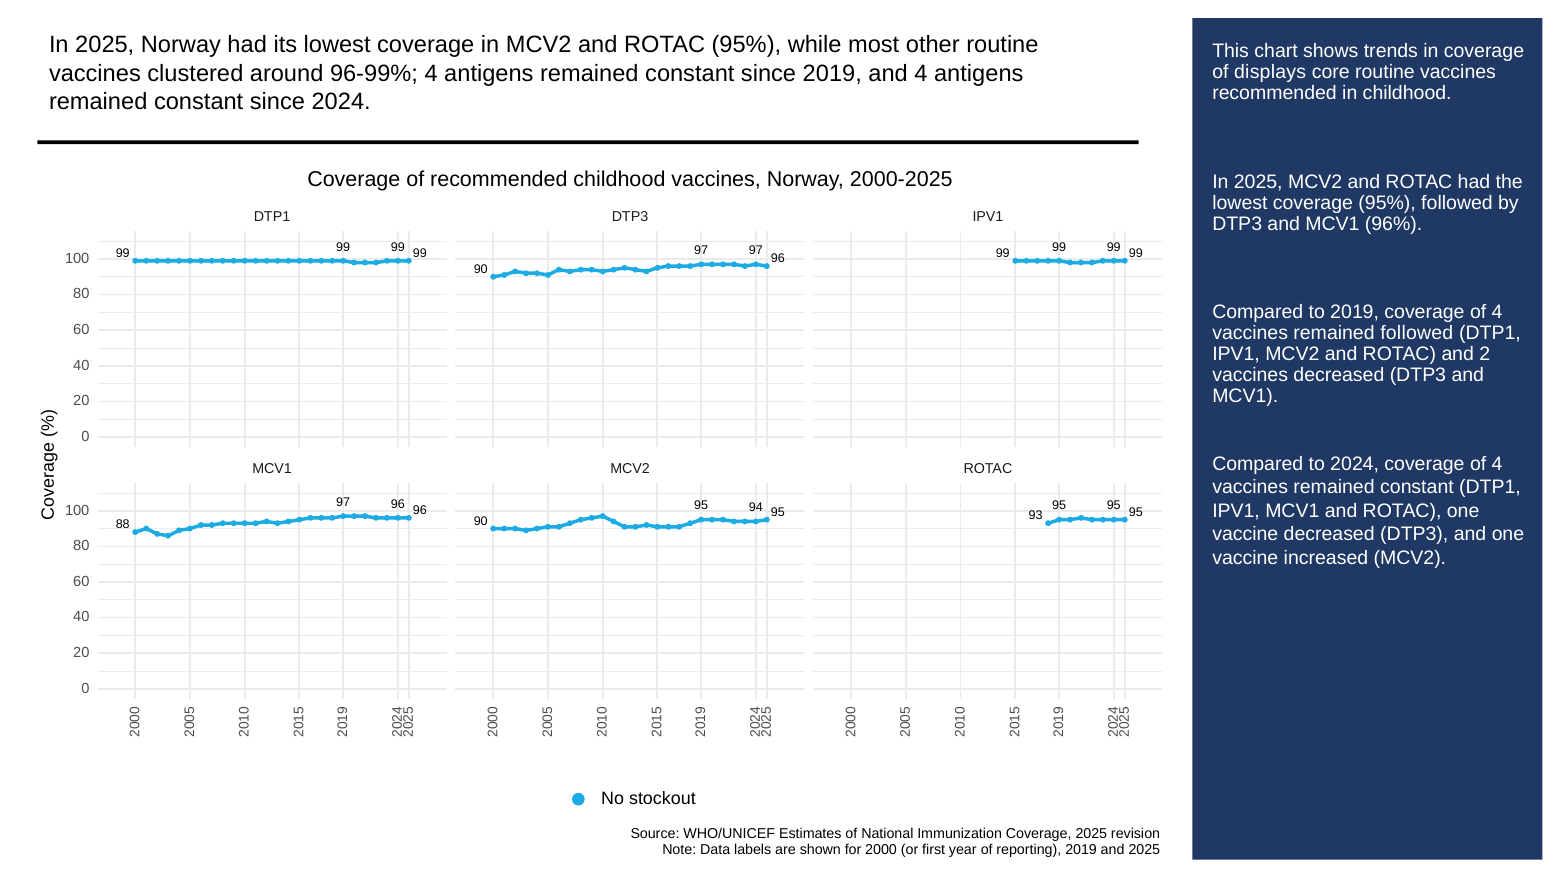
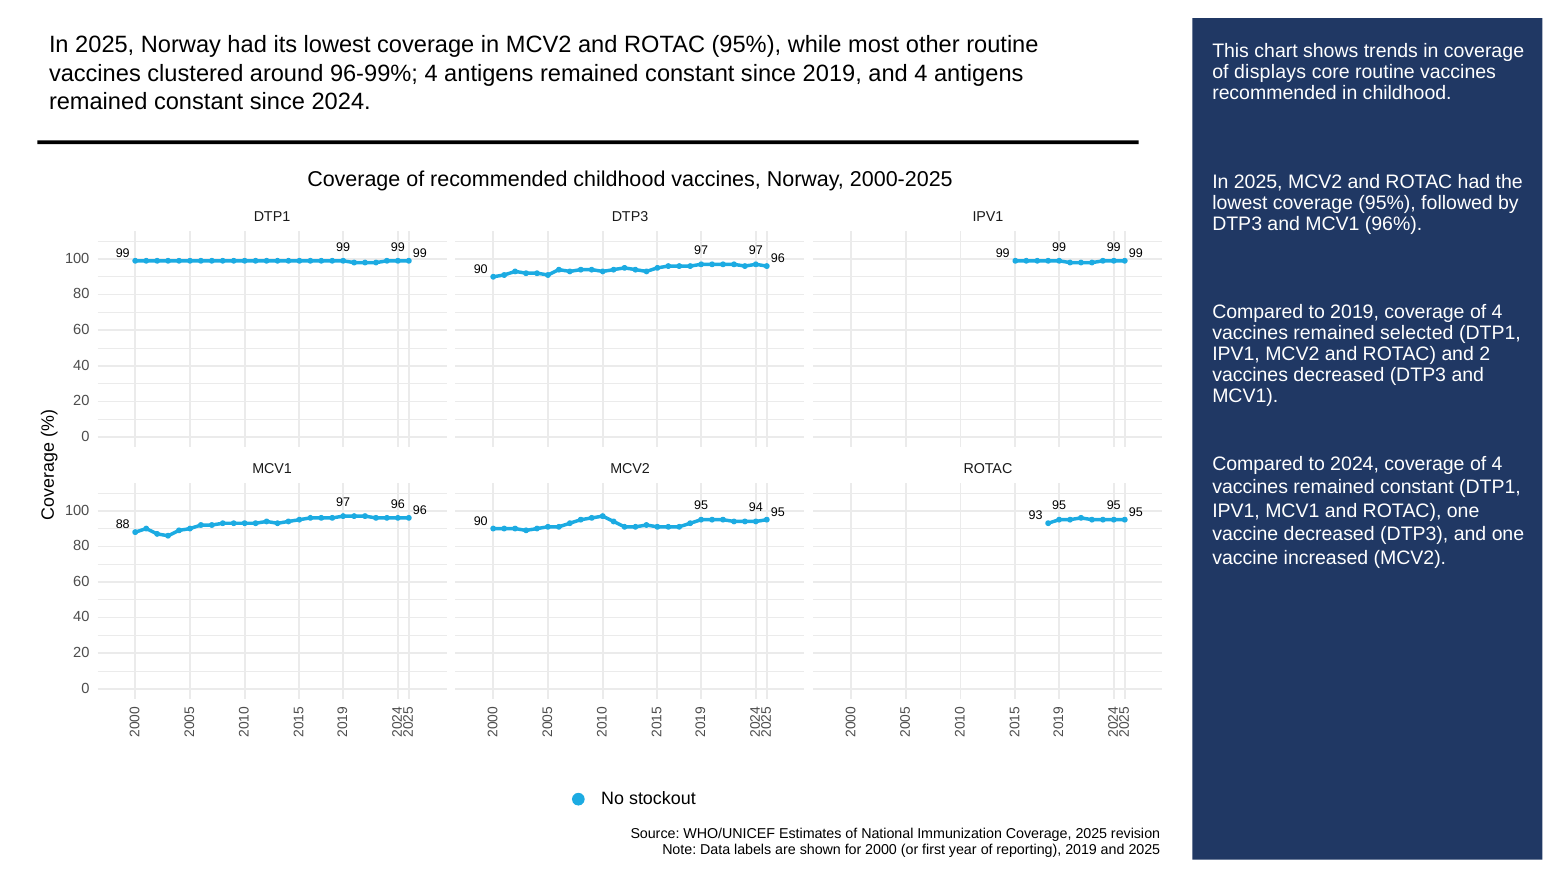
remained followed: followed -> selected
